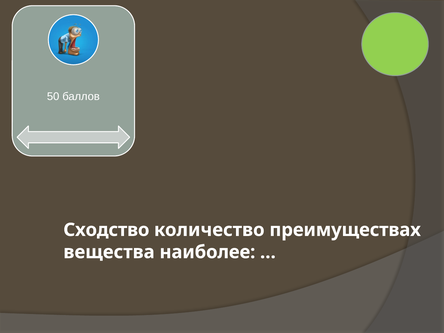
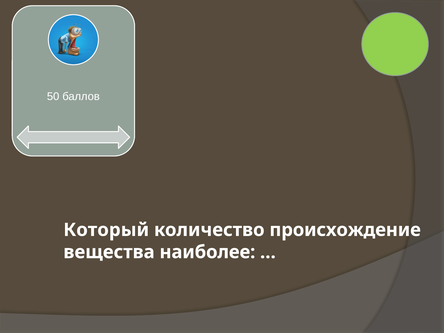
Сходство: Сходство -> Который
преимуществах: преимуществах -> происхождение
